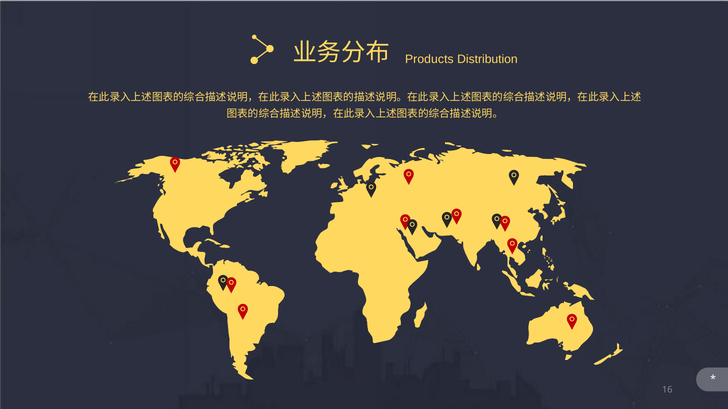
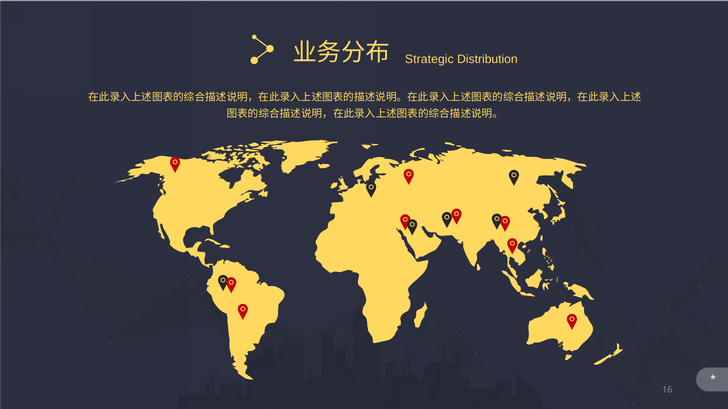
Products: Products -> Strategic
